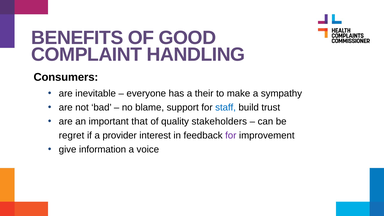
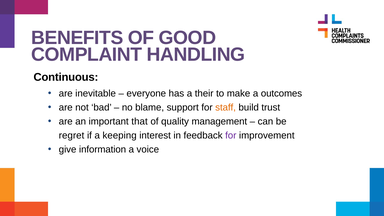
Consumers: Consumers -> Continuous
sympathy: sympathy -> outcomes
staff colour: blue -> orange
stakeholders: stakeholders -> management
provider: provider -> keeping
